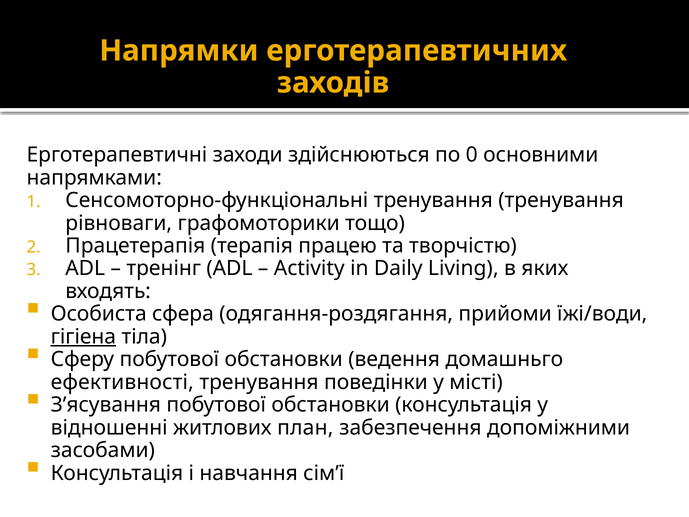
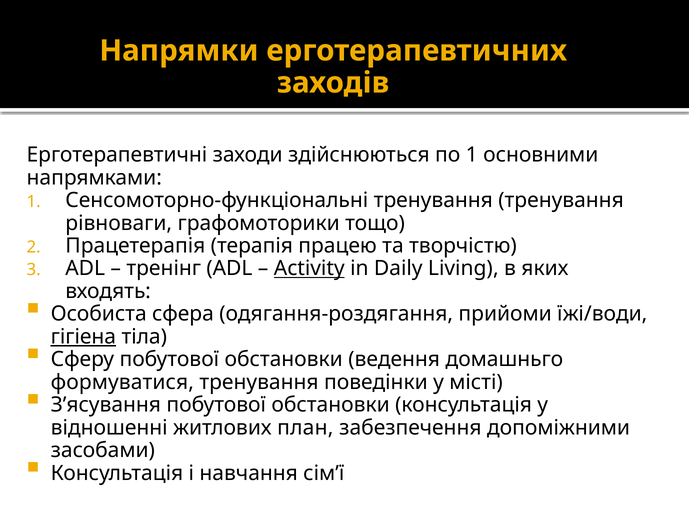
по 0: 0 -> 1
Activity underline: none -> present
ефективності: ефективності -> формуватися
